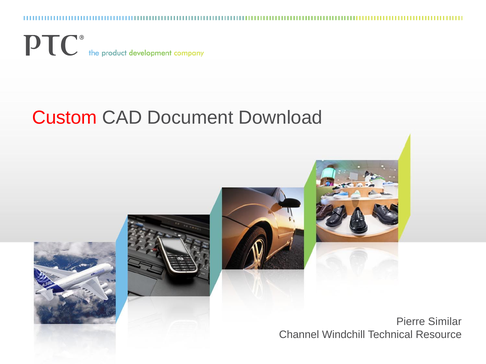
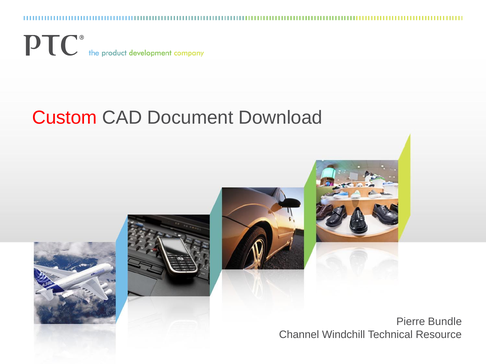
Similar: Similar -> Bundle
